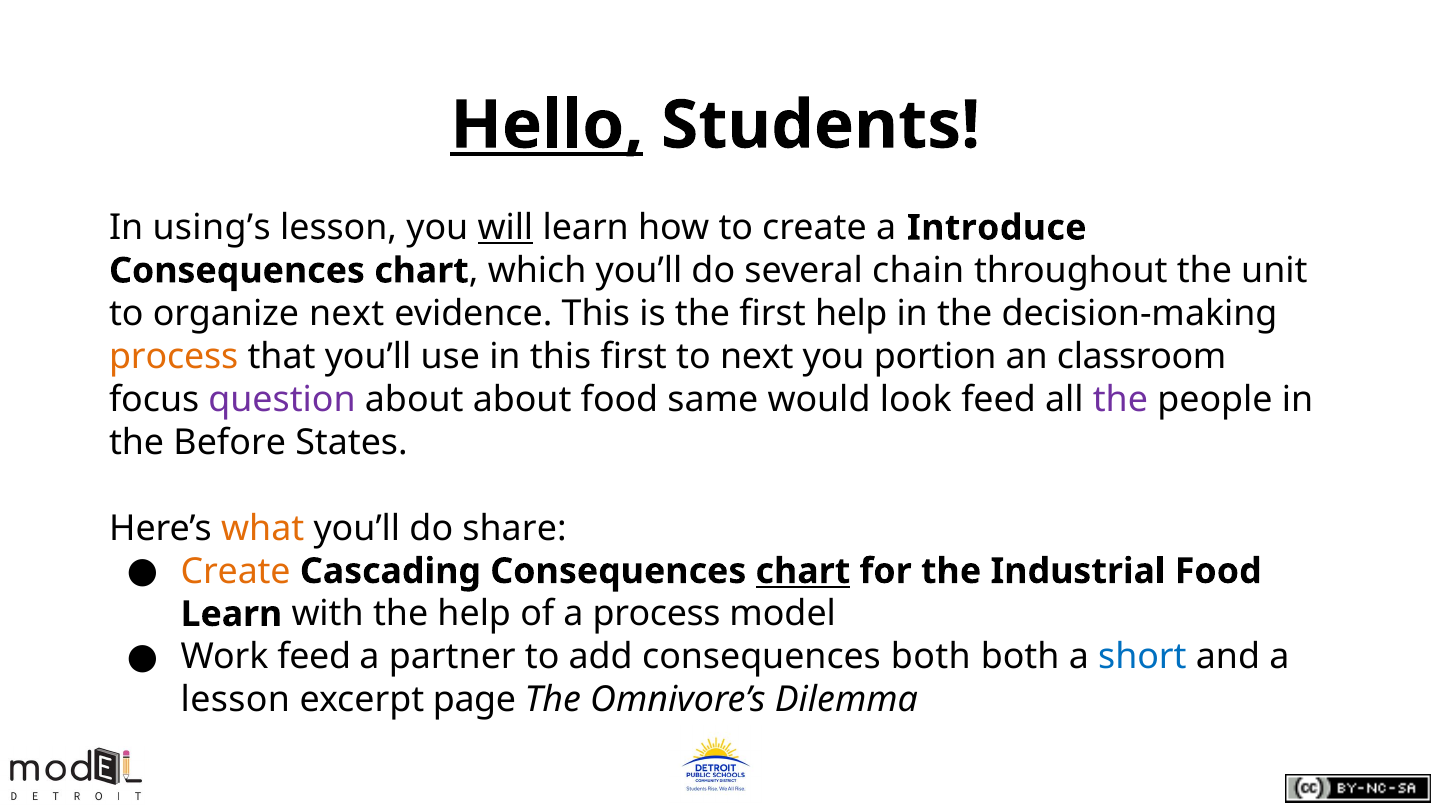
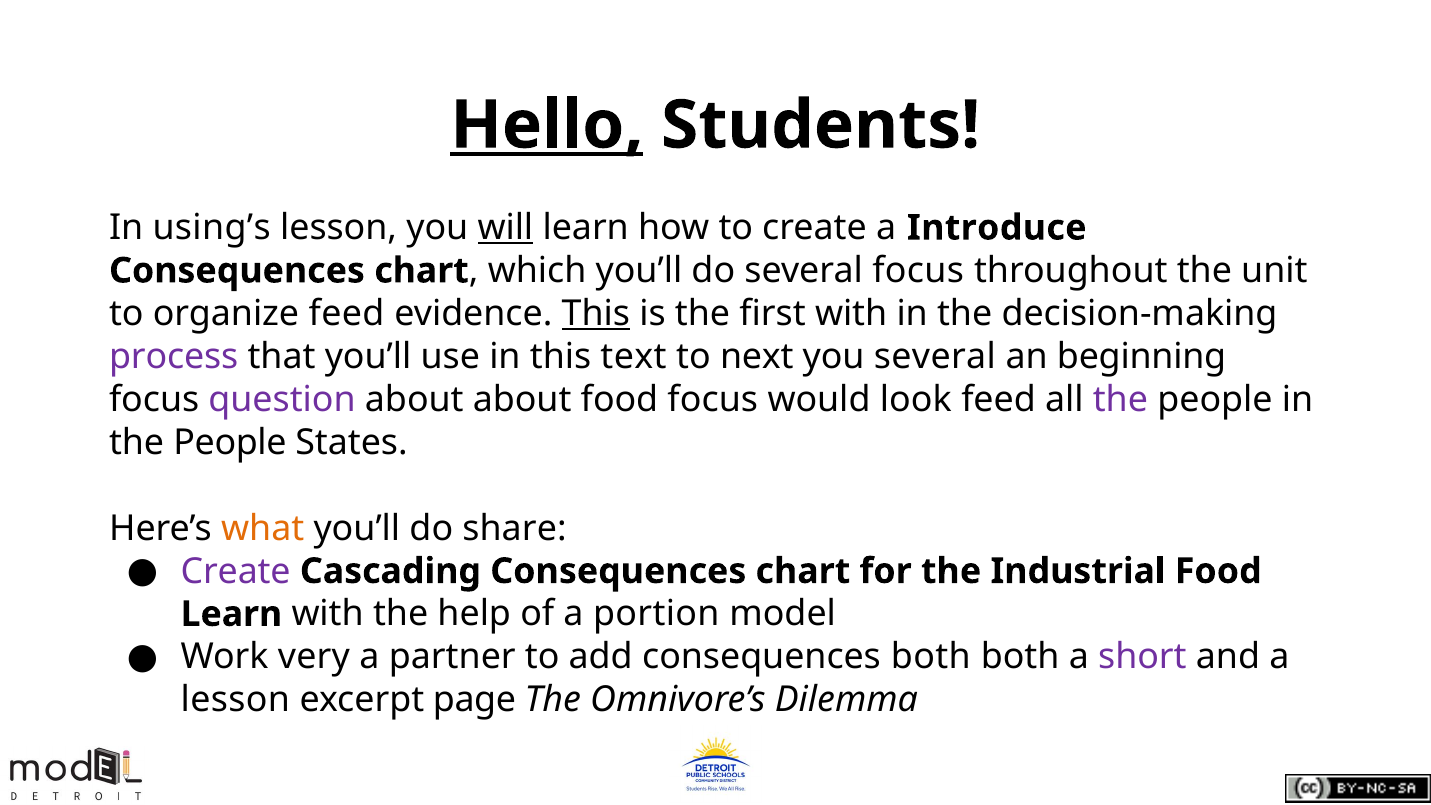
several chain: chain -> focus
organize next: next -> feed
This at (596, 314) underline: none -> present
first help: help -> with
process at (174, 357) colour: orange -> purple
this first: first -> text
you portion: portion -> several
classroom: classroom -> beginning
food same: same -> focus
Before at (230, 442): Before -> People
Create at (236, 571) colour: orange -> purple
chart at (803, 571) underline: present -> none
a process: process -> portion
Work feed: feed -> very
short colour: blue -> purple
